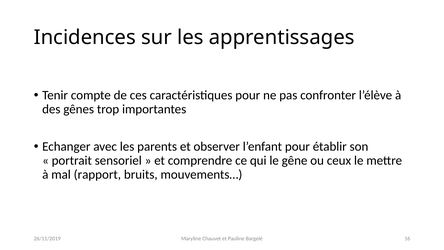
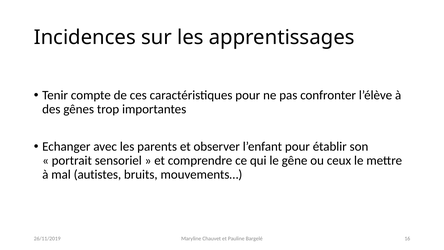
rapport: rapport -> autistes
